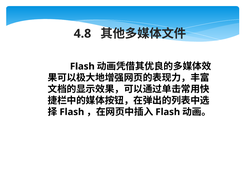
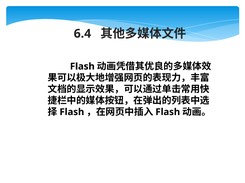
4.8: 4.8 -> 6.4
